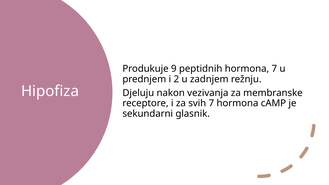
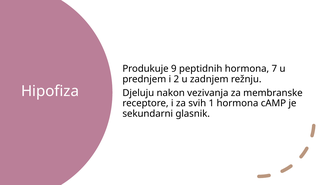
svih 7: 7 -> 1
